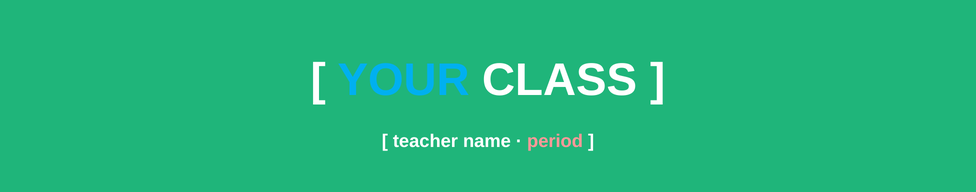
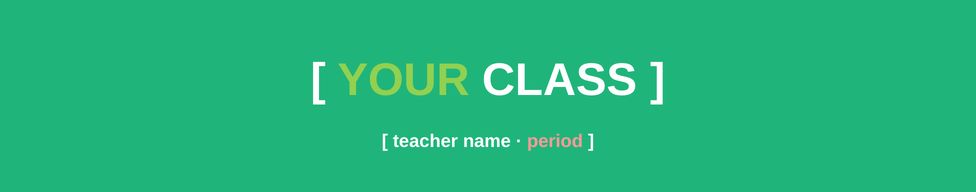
YOUR colour: light blue -> light green
